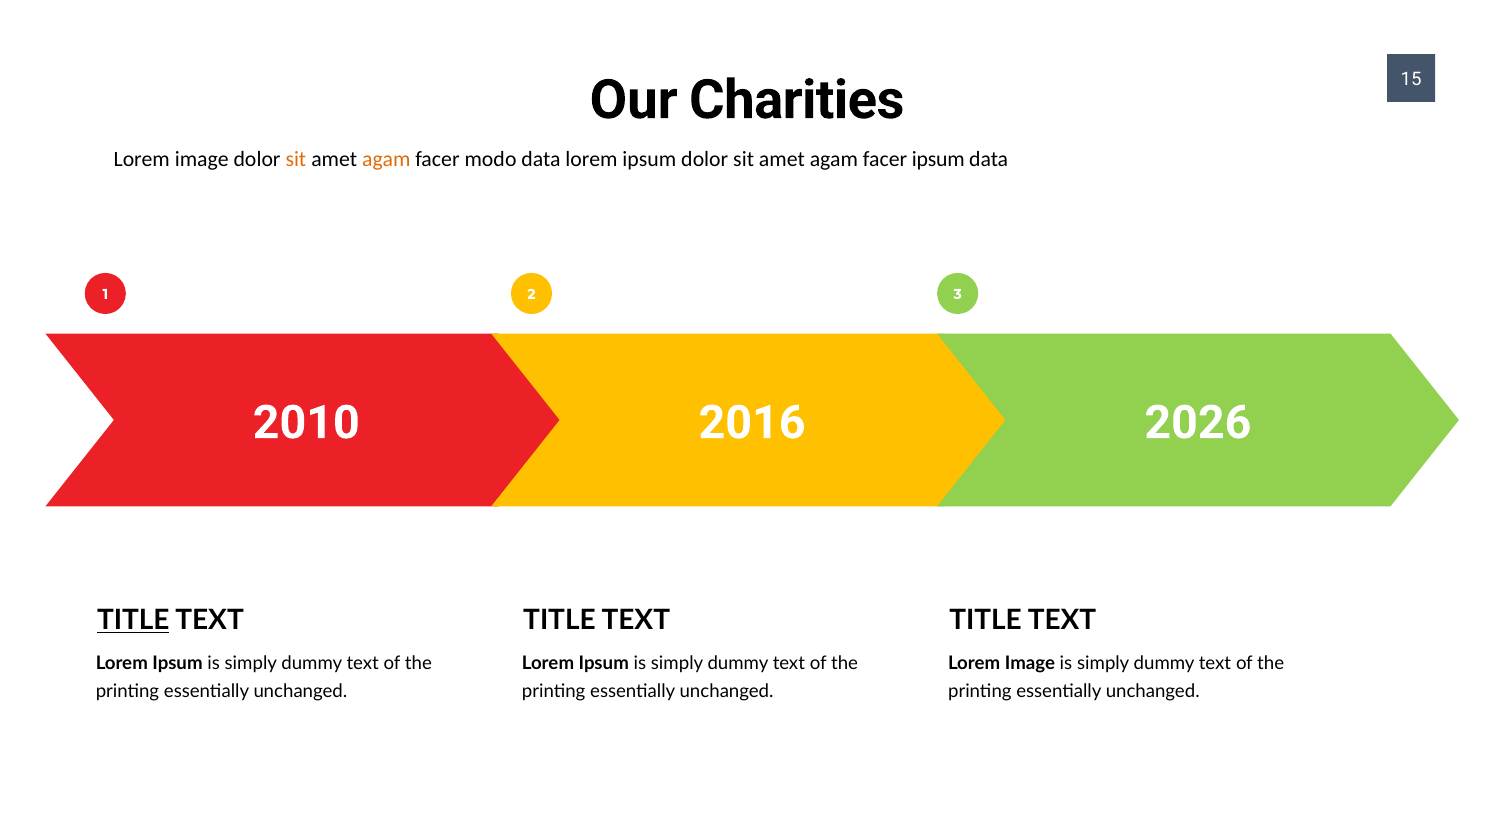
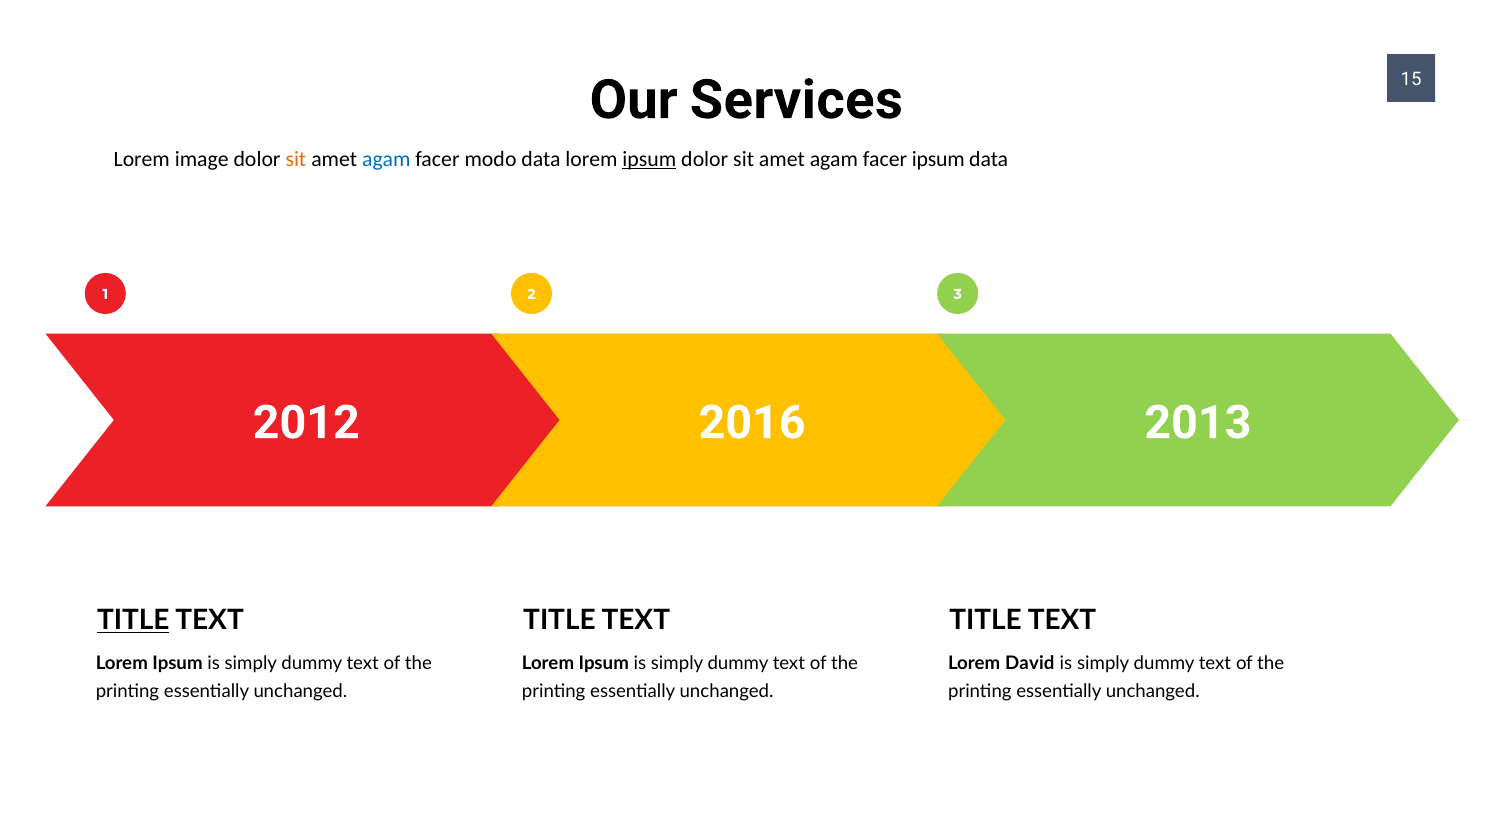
Charities: Charities -> Services
agam at (386, 159) colour: orange -> blue
ipsum at (649, 159) underline: none -> present
2010: 2010 -> 2012
2026: 2026 -> 2013
Image at (1030, 663): Image -> David
